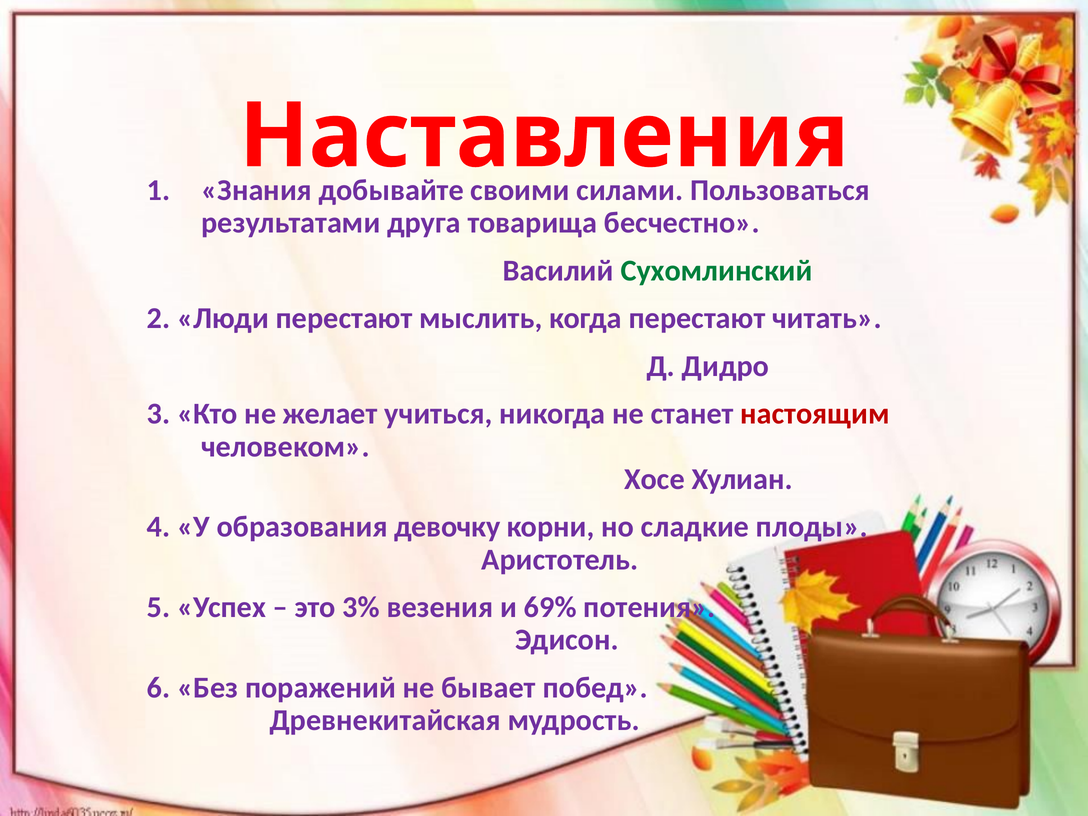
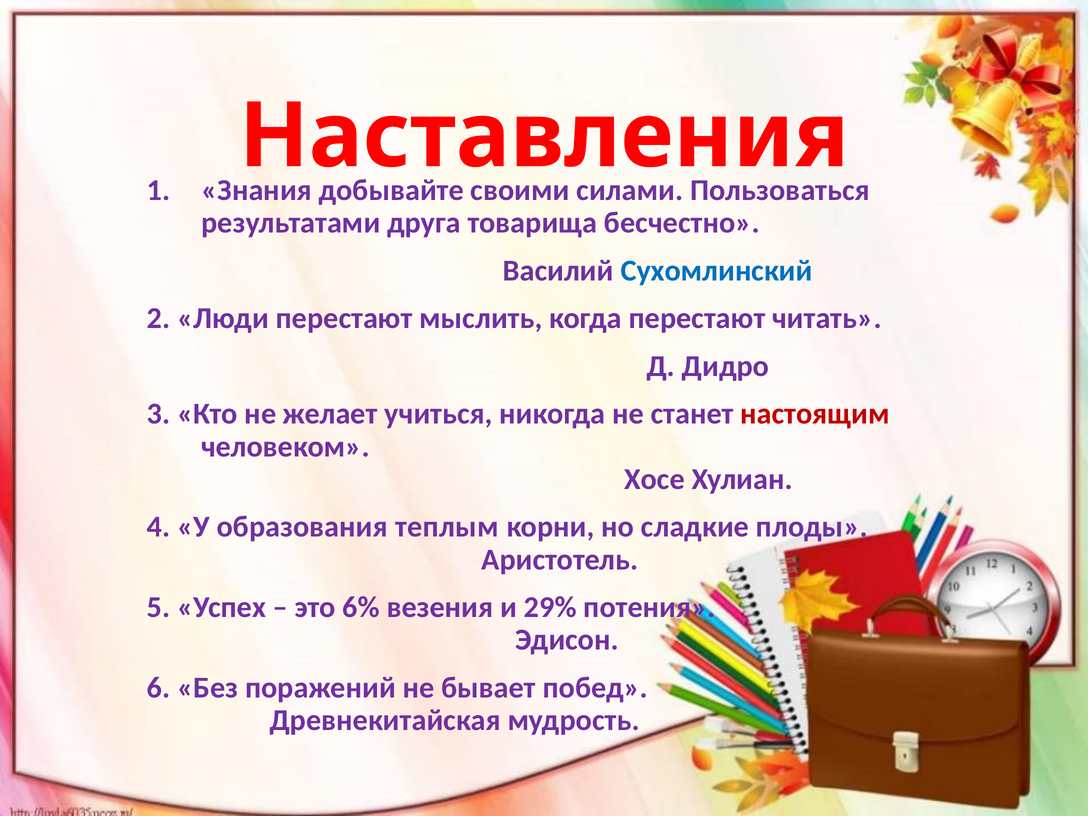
Сухомлинский colour: green -> blue
девочку: девочку -> теплым
3%: 3% -> 6%
69%: 69% -> 29%
